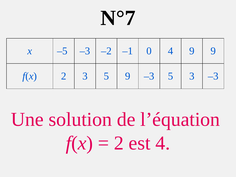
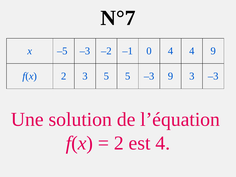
4 9: 9 -> 4
5 9: 9 -> 5
–3 5: 5 -> 9
